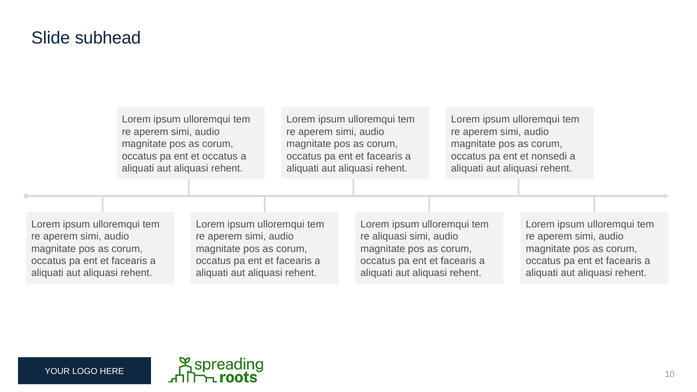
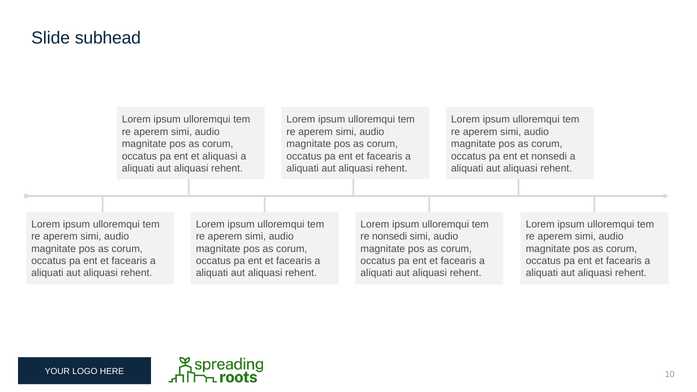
et occatus: occatus -> aliquasi
re aliquasi: aliquasi -> nonsedi
